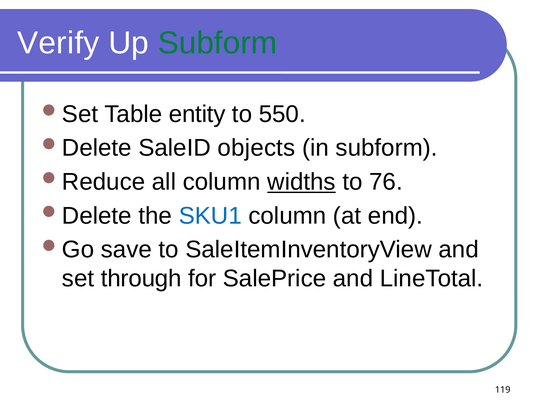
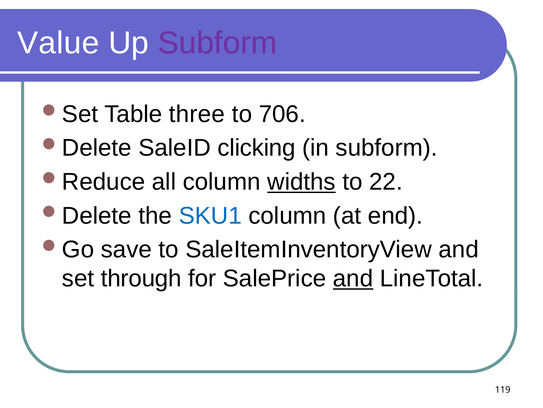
Verify: Verify -> Value
Subform at (217, 43) colour: green -> purple
entity: entity -> three
550: 550 -> 706
objects: objects -> clicking
76: 76 -> 22
and at (353, 278) underline: none -> present
